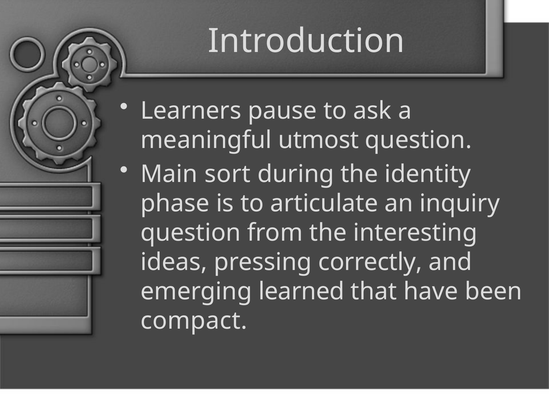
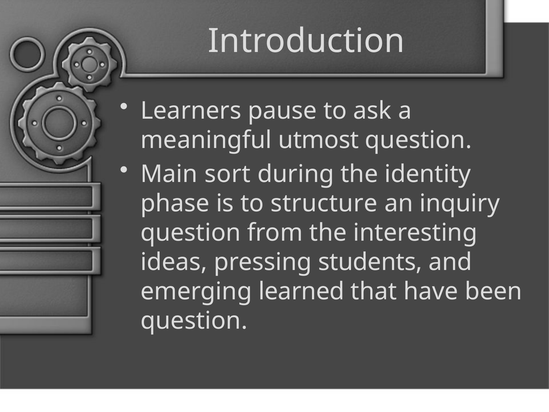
articulate: articulate -> structure
correctly: correctly -> students
compact at (194, 320): compact -> question
